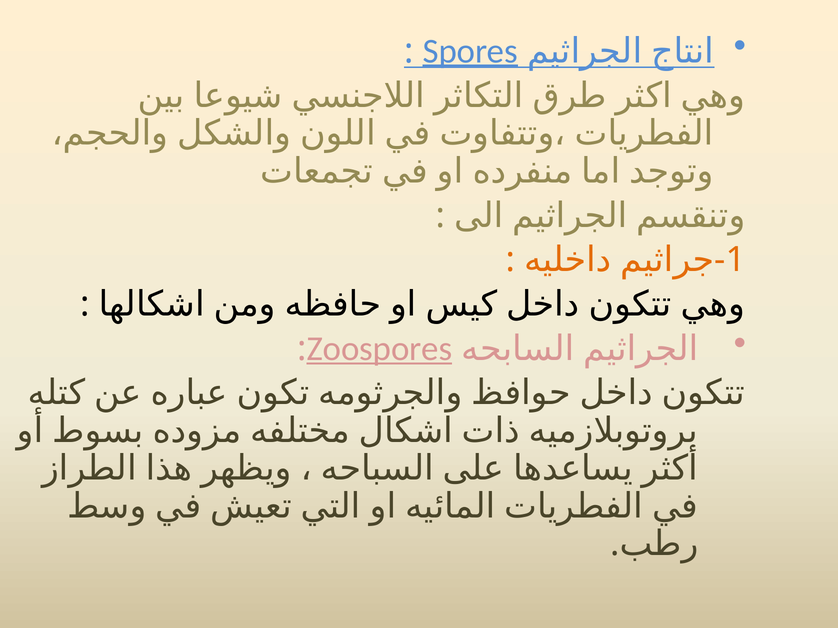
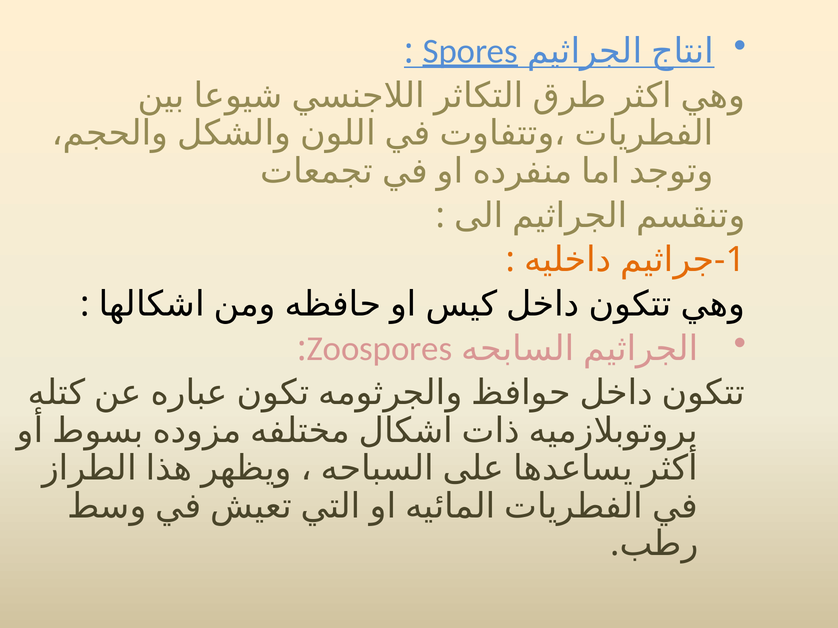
Zoospores underline: present -> none
